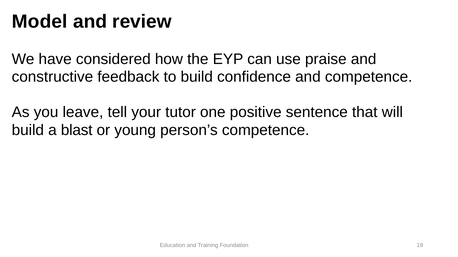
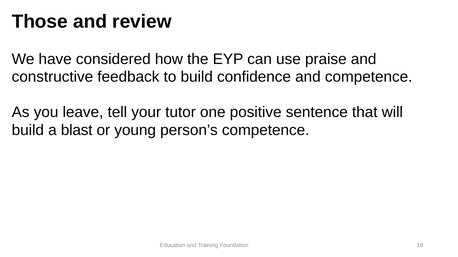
Model: Model -> Those
